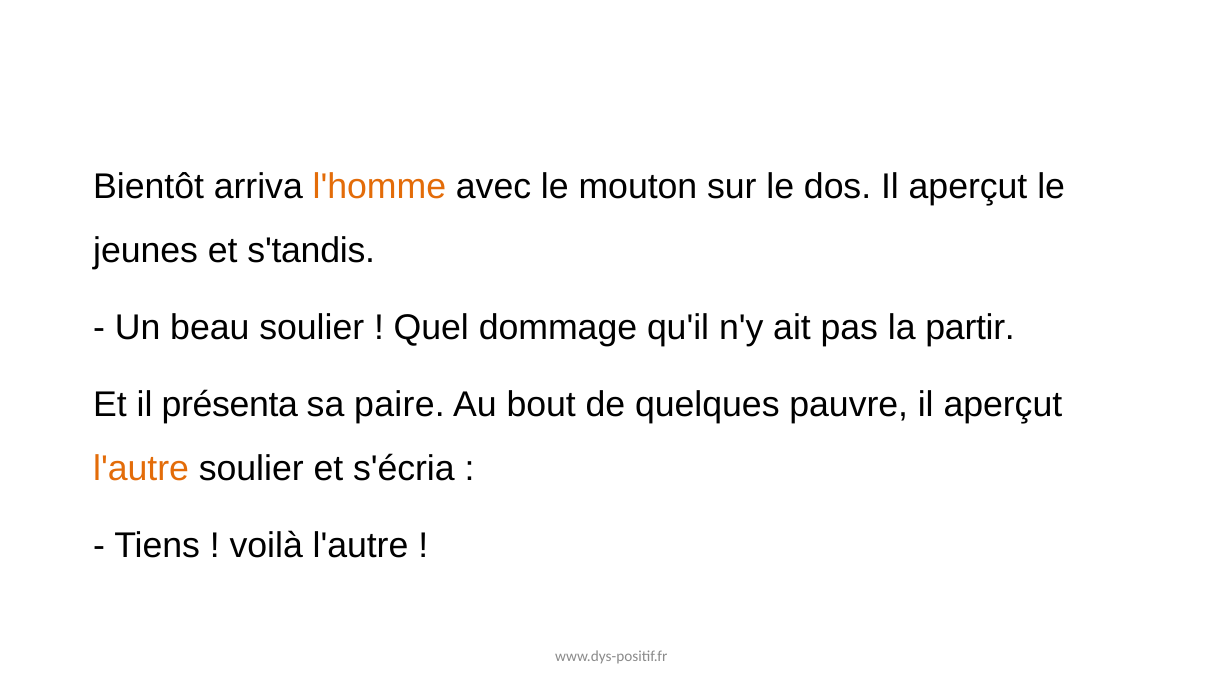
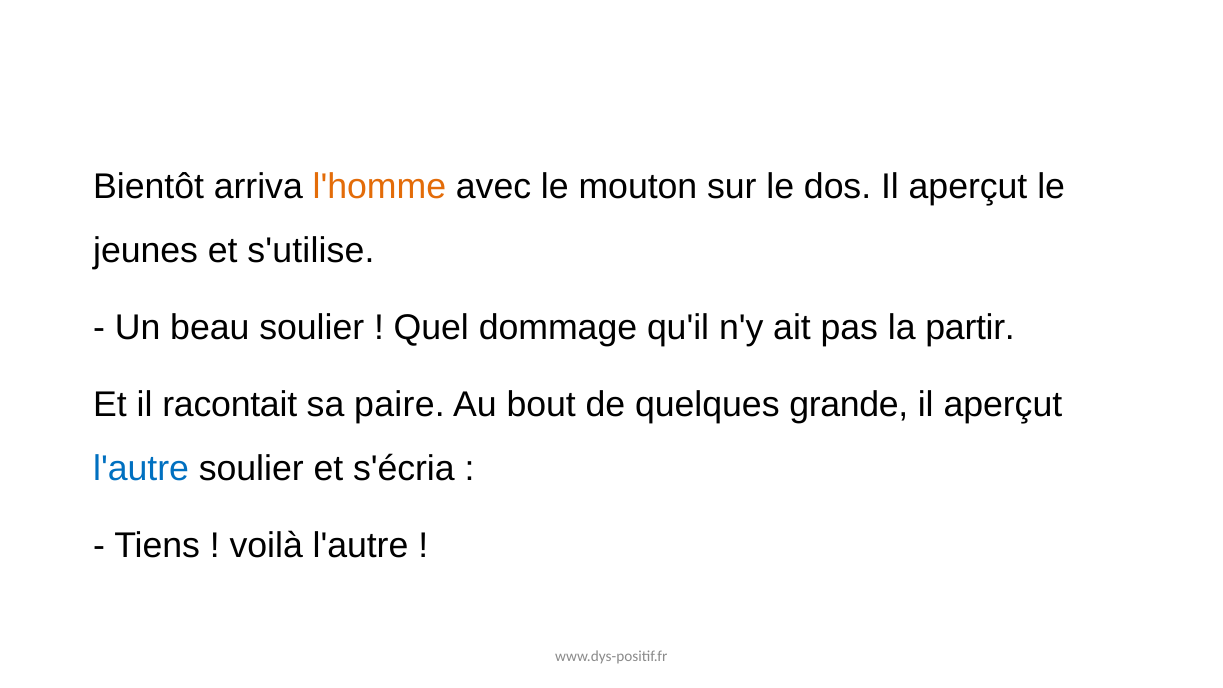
s'tandis: s'tandis -> s'utilise
présenta: présenta -> racontait
pauvre: pauvre -> grande
l'autre at (141, 469) colour: orange -> blue
